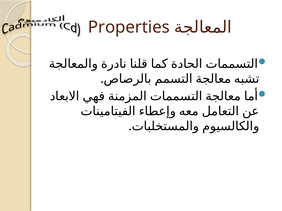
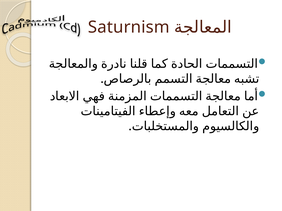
Properties: Properties -> Saturnism
